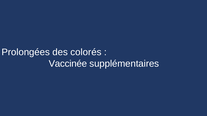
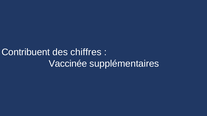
Prolongées: Prolongées -> Contribuent
colorés: colorés -> chiffres
